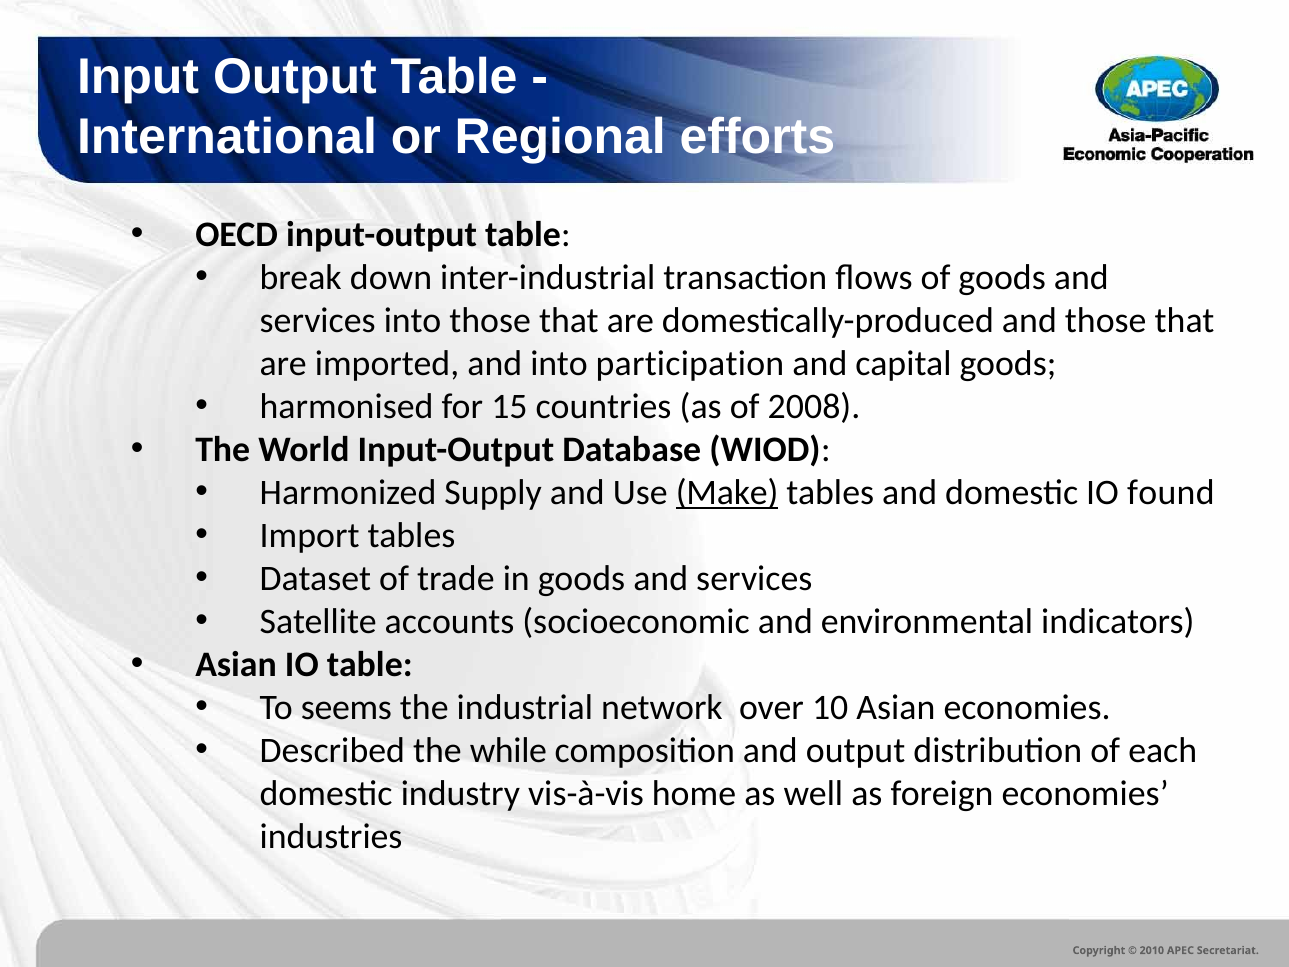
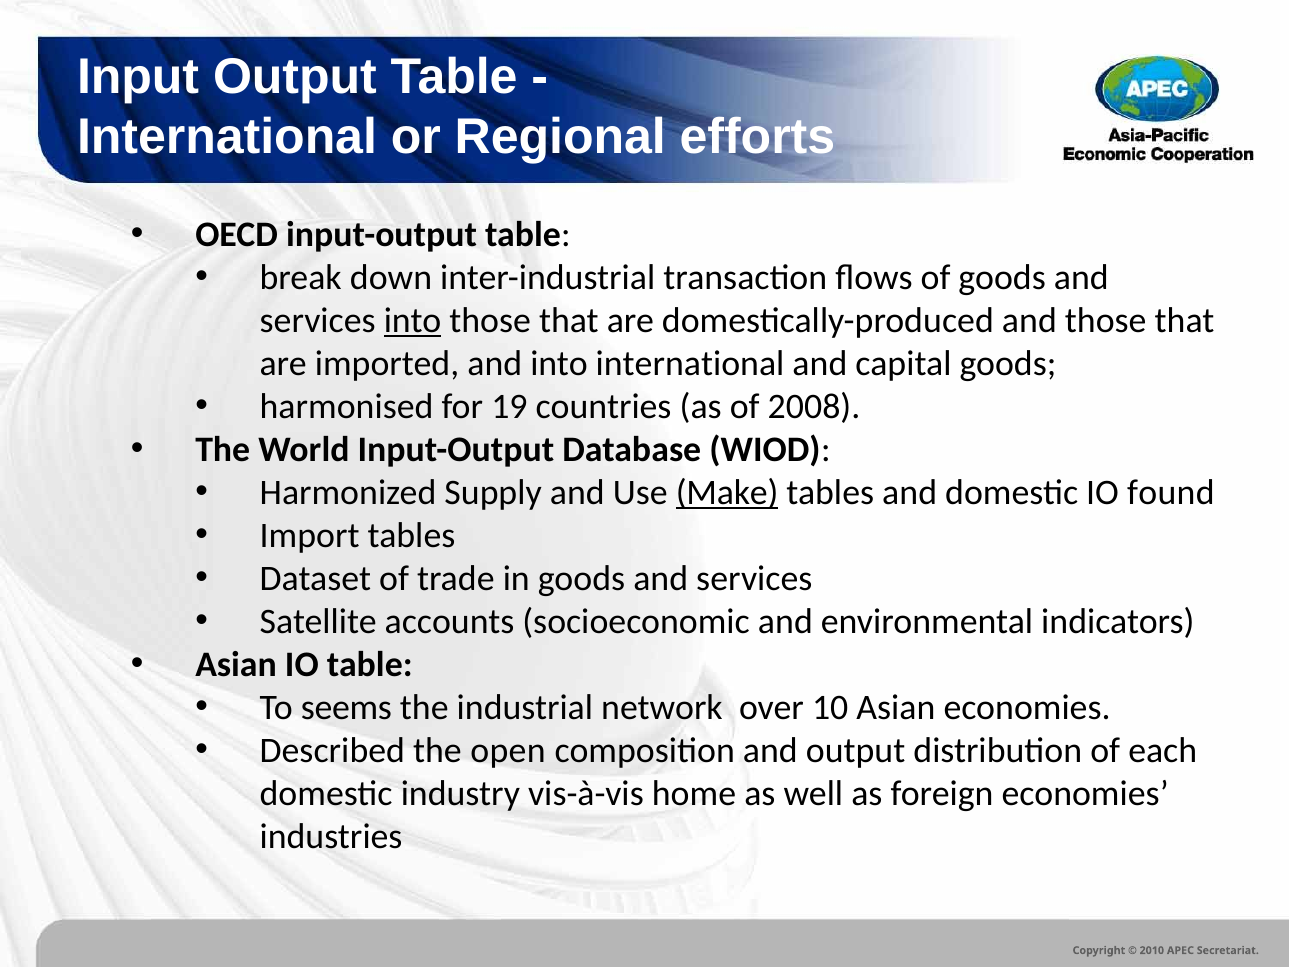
into at (413, 320) underline: none -> present
into participation: participation -> international
15: 15 -> 19
while: while -> open
